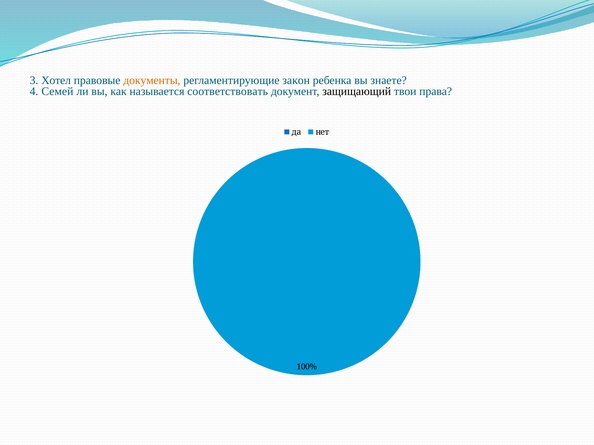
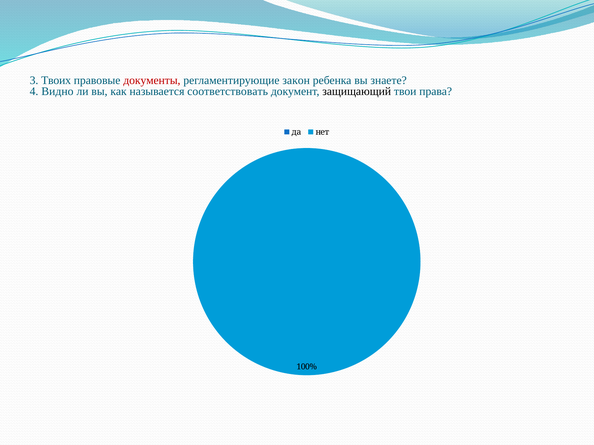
Хотел: Хотел -> Твоих
документы colour: orange -> red
Семей: Семей -> Видно
